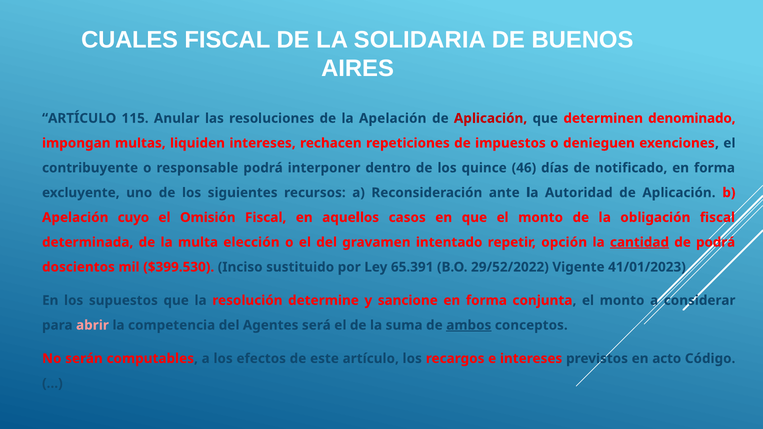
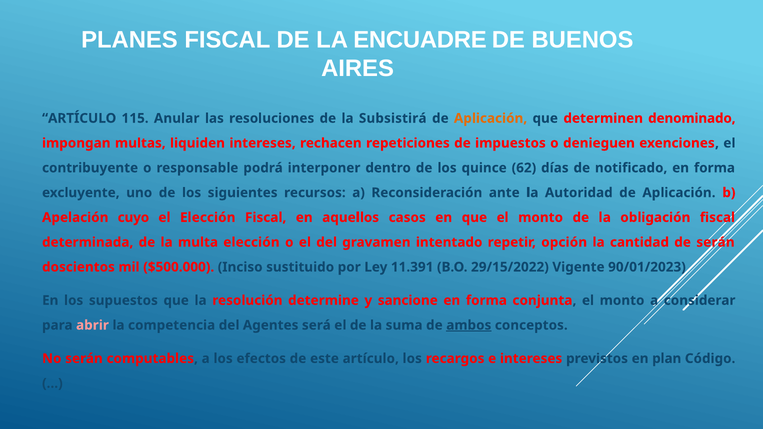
CUALES: CUALES -> PLANES
SOLIDARIA: SOLIDARIA -> ENCUADRE
la Apelación: Apelación -> Subsistirá
Aplicación at (491, 118) colour: red -> orange
46: 46 -> 62
el Omisión: Omisión -> Elección
cantidad underline: present -> none
de podrá: podrá -> serán
$399.530: $399.530 -> $500.000
65.391: 65.391 -> 11.391
29/52/2022: 29/52/2022 -> 29/15/2022
41/01/2023: 41/01/2023 -> 90/01/2023
acto: acto -> plan
